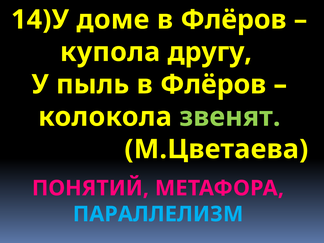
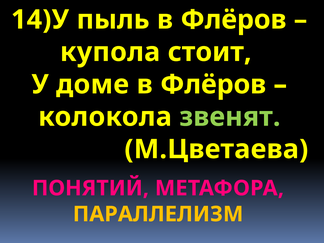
доме: доме -> пыль
другу: другу -> стоит
пыль: пыль -> доме
ПАРАЛЛЕЛИЗМ colour: light blue -> yellow
